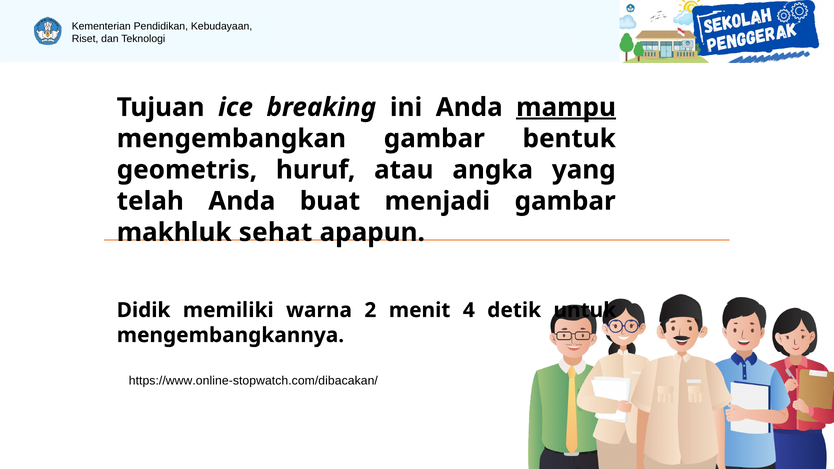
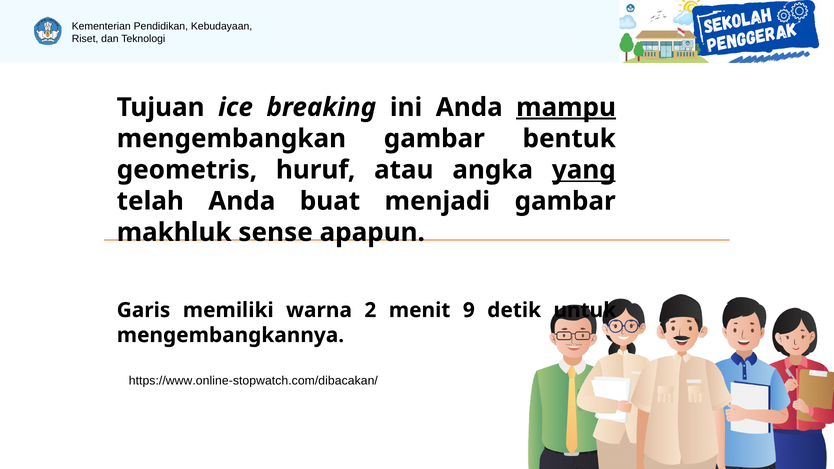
yang underline: none -> present
sehat: sehat -> sense
Didik: Didik -> Garis
4: 4 -> 9
